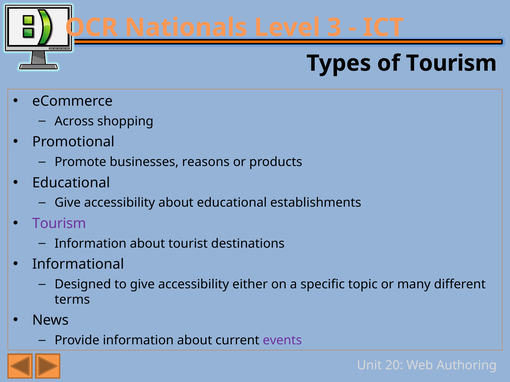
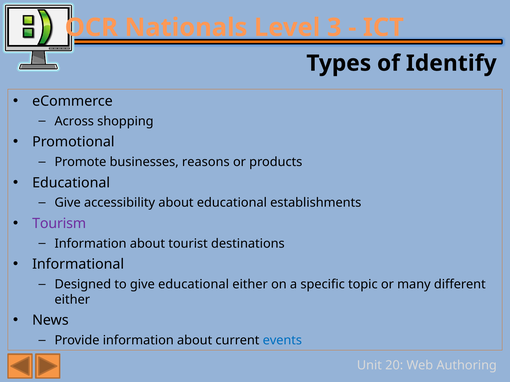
of Tourism: Tourism -> Identify
to give accessibility: accessibility -> educational
terms at (72, 300): terms -> either
events colour: purple -> blue
